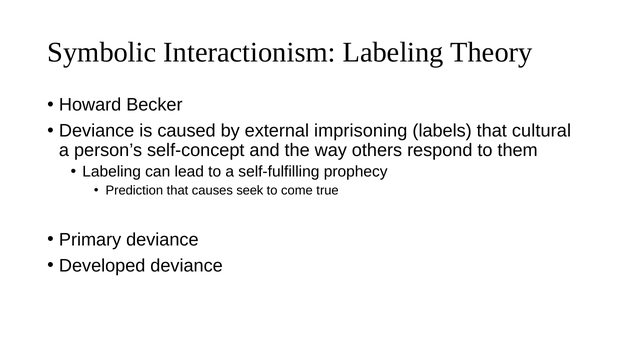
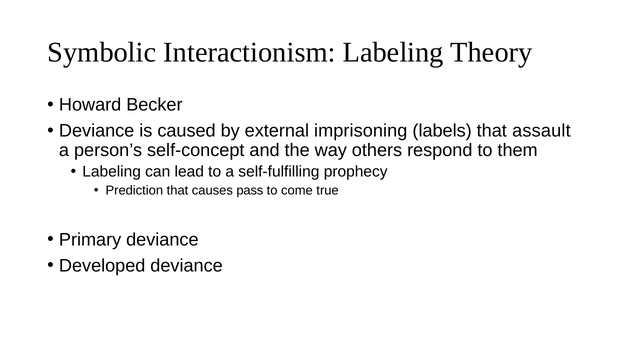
cultural: cultural -> assault
seek: seek -> pass
